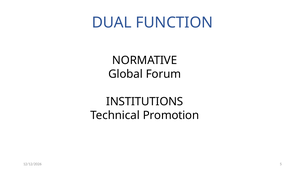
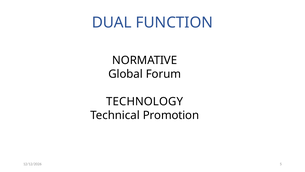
INSTITUTIONS: INSTITUTIONS -> TECHNOLOGY
